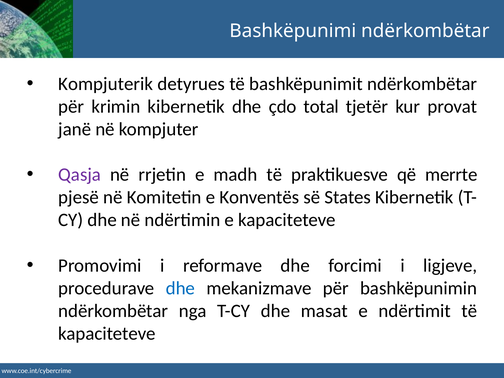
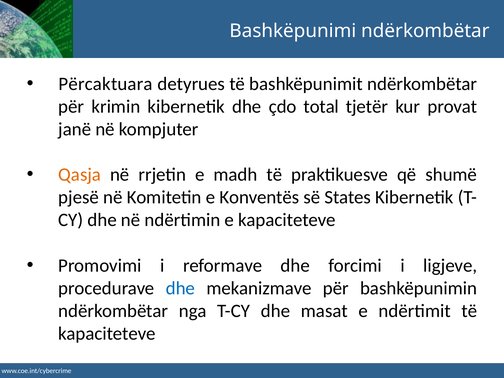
Kompjuterik: Kompjuterik -> Përcaktuara
Qasja colour: purple -> orange
merrte: merrte -> shumë
